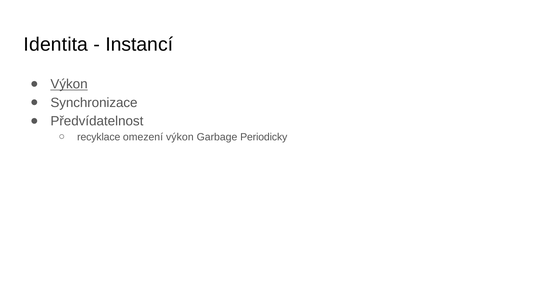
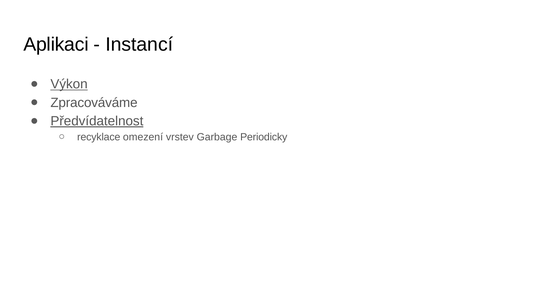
Identita: Identita -> Aplikaci
Synchronizace: Synchronizace -> Zpracováváme
Předvídatelnost underline: none -> present
omezení výkon: výkon -> vrstev
